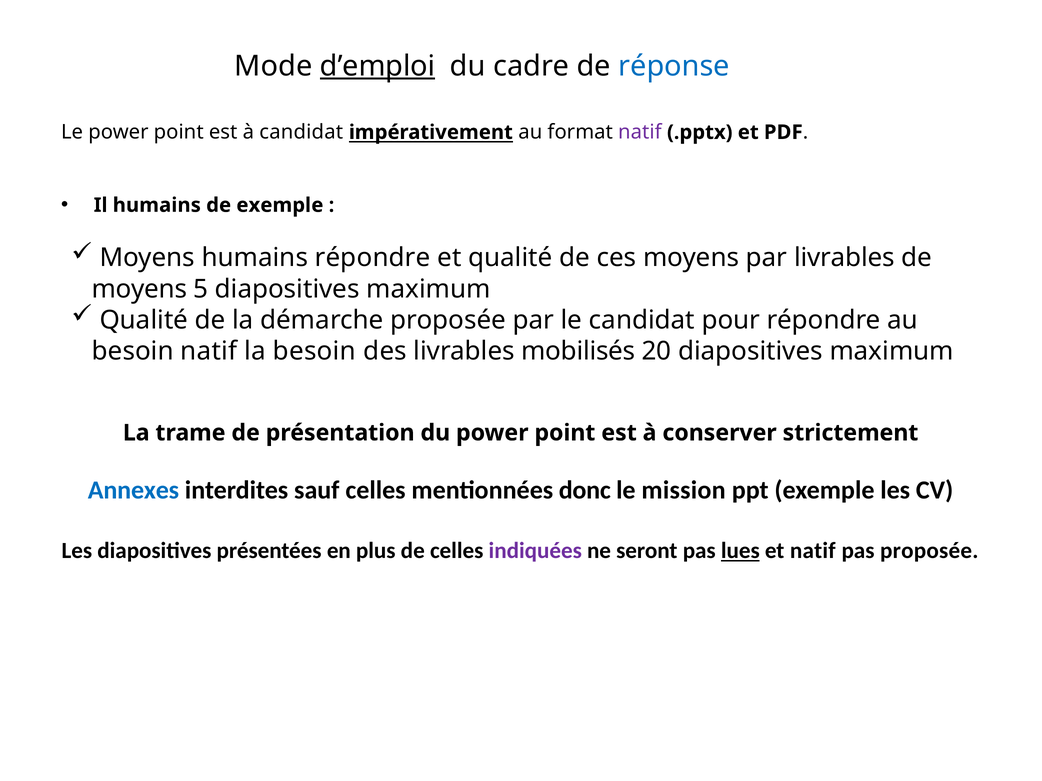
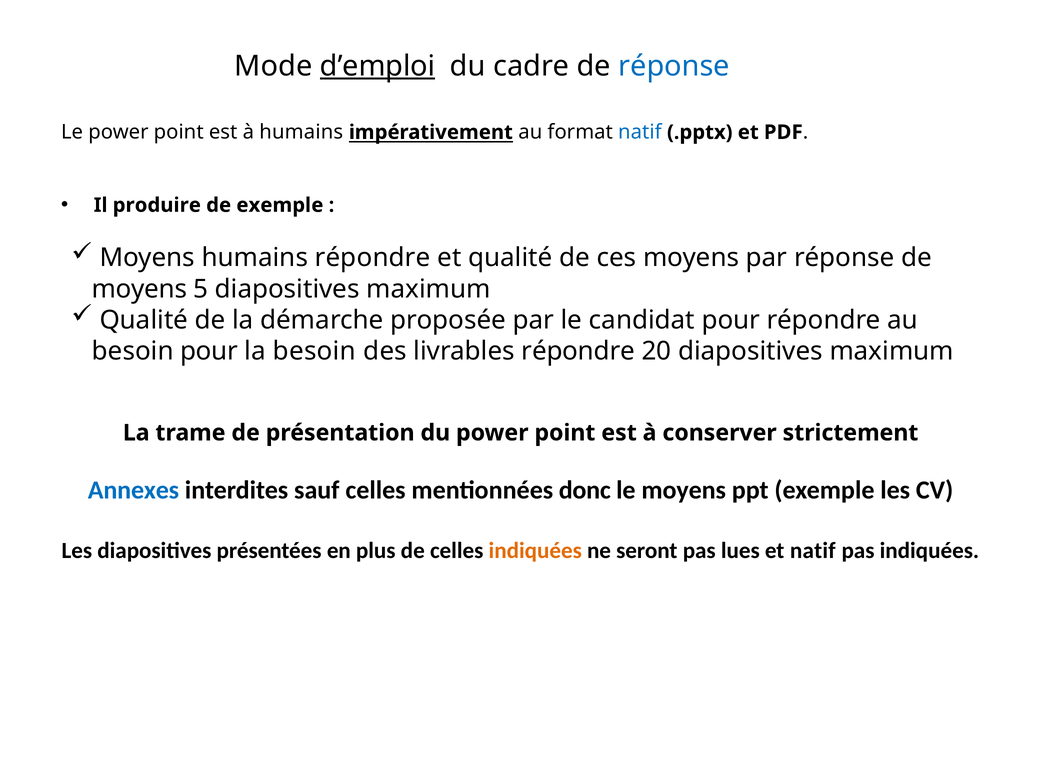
à candidat: candidat -> humains
natif at (640, 132) colour: purple -> blue
Il humains: humains -> produire
par livrables: livrables -> réponse
besoin natif: natif -> pour
livrables mobilisés: mobilisés -> répondre
le mission: mission -> moyens
indiquées at (535, 551) colour: purple -> orange
lues underline: present -> none
pas proposée: proposée -> indiquées
